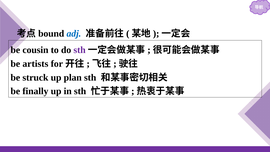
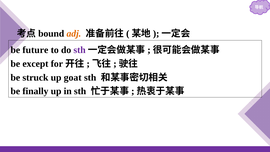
adj colour: blue -> orange
cousin: cousin -> future
artists: artists -> except
plan: plan -> goat
